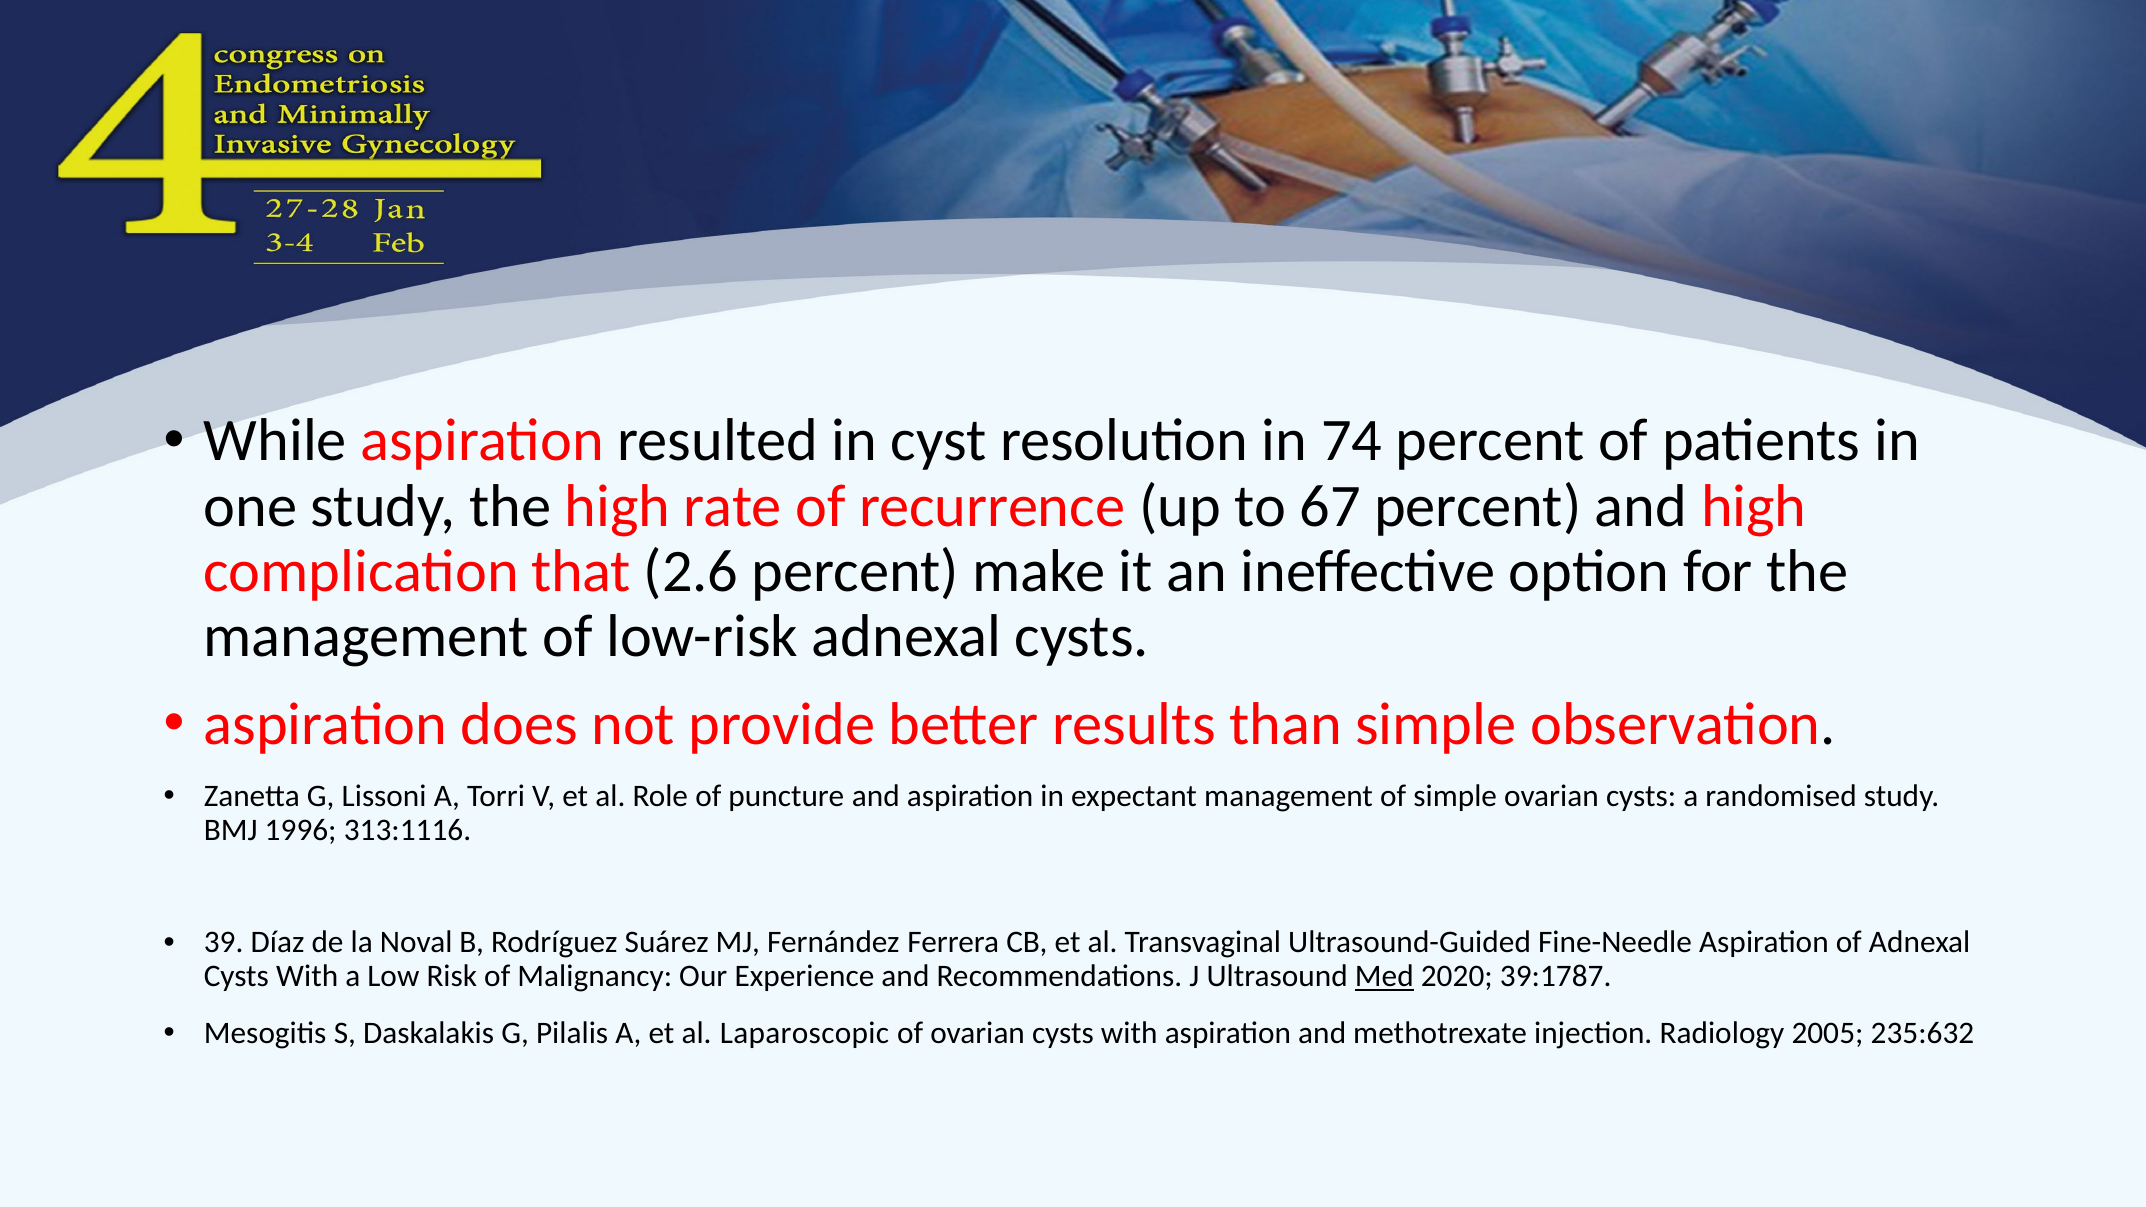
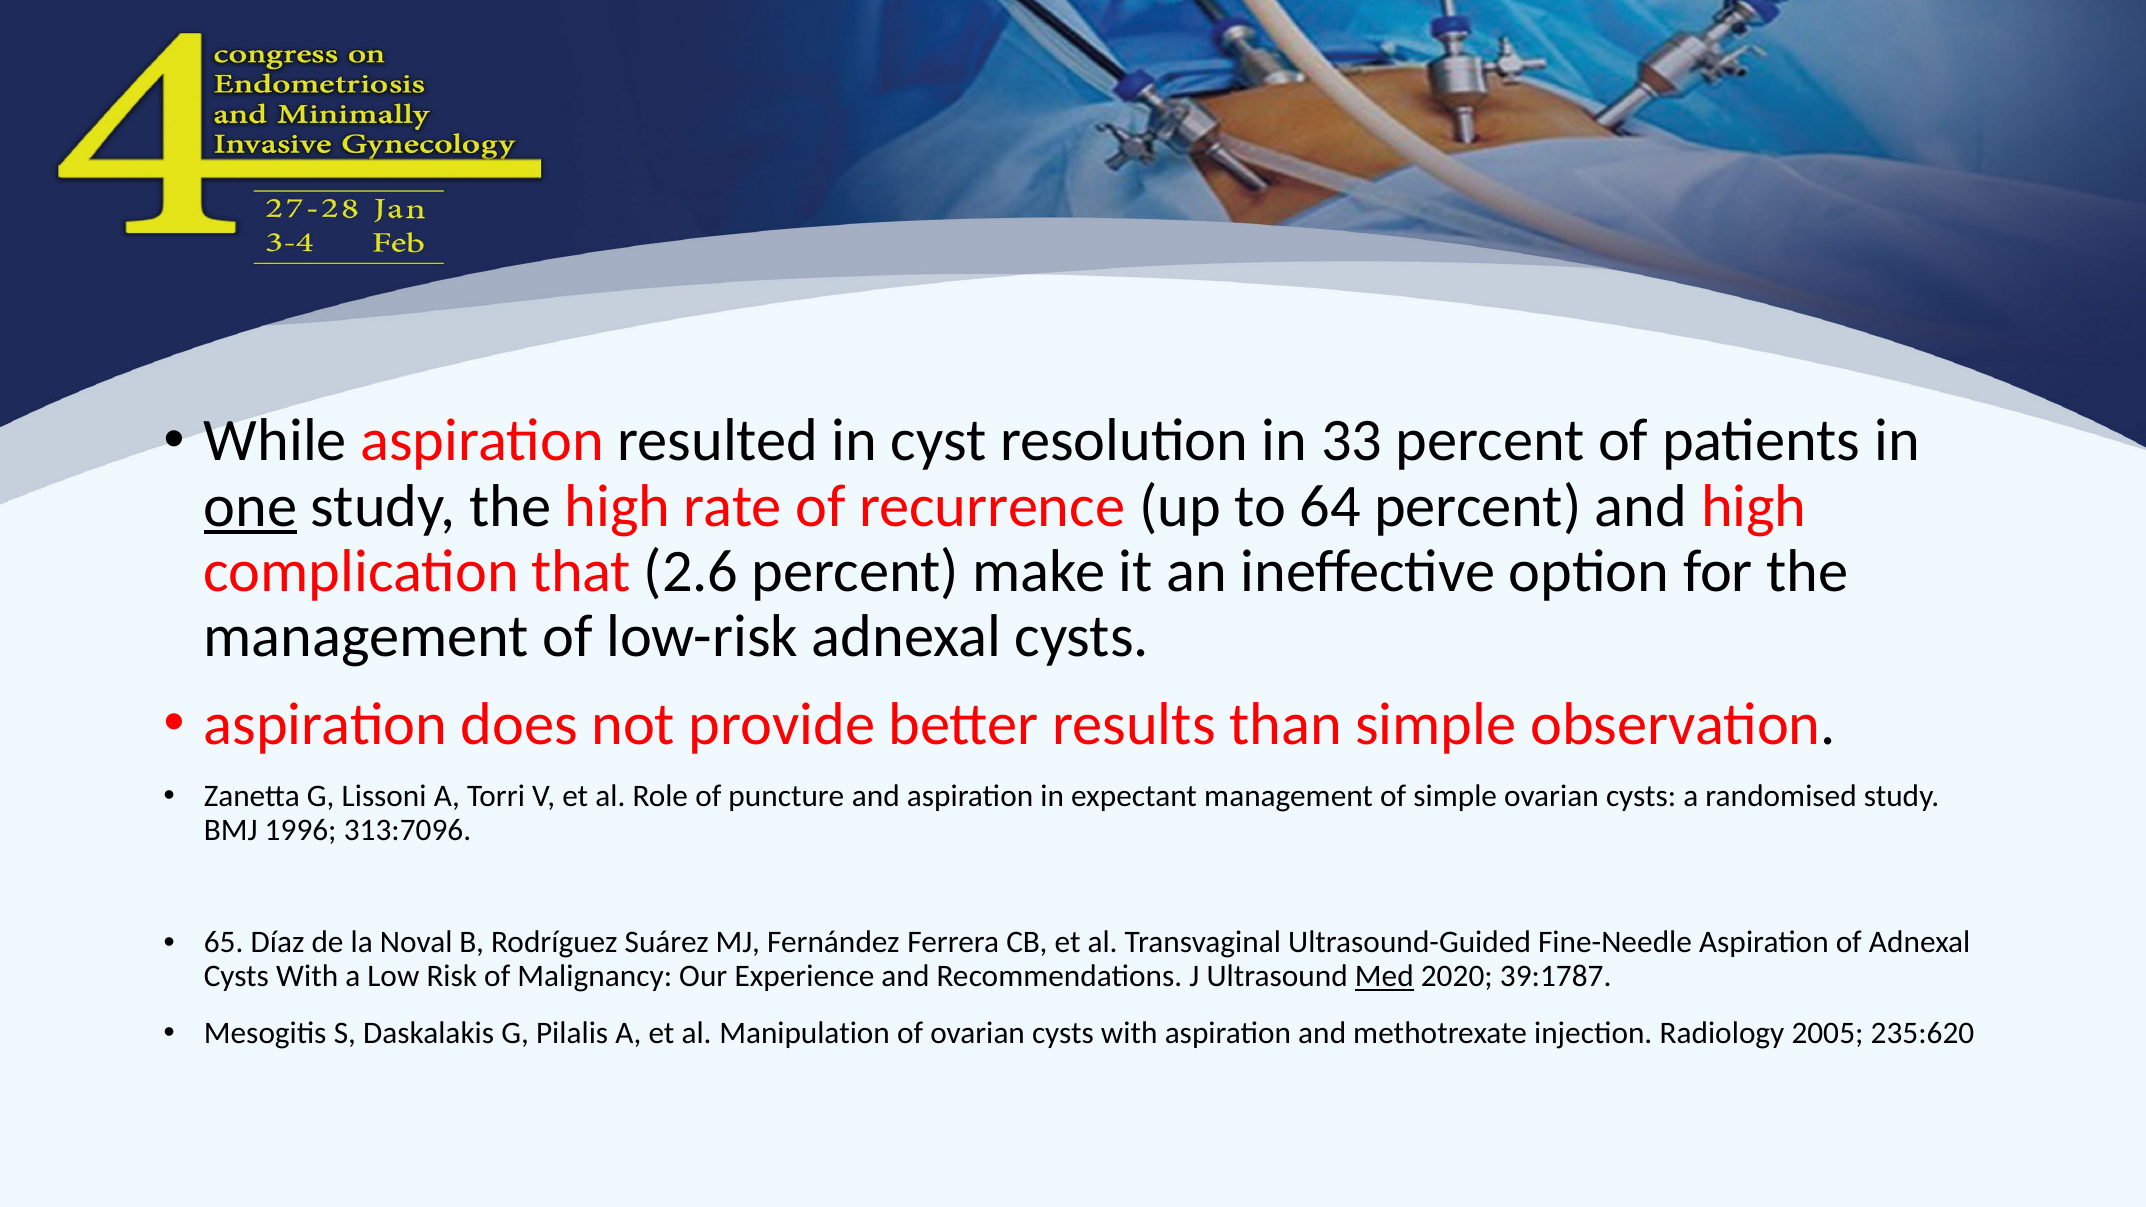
74: 74 -> 33
one underline: none -> present
67: 67 -> 64
313:1116: 313:1116 -> 313:7096
39: 39 -> 65
Laparoscopic: Laparoscopic -> Manipulation
235:632: 235:632 -> 235:620
